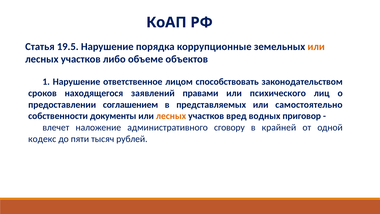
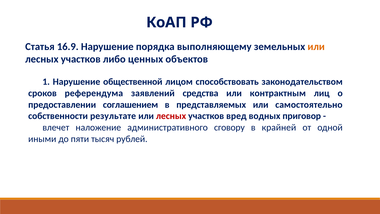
19.5: 19.5 -> 16.9
коррупционные: коррупционные -> выполняющему
объеме: объеме -> ценных
ответственное: ответственное -> общественной
находящегося: находящегося -> референдума
правами: правами -> средства
психического: психического -> контрактным
документы: документы -> результате
лесных at (171, 116) colour: orange -> red
кодекс: кодекс -> иными
